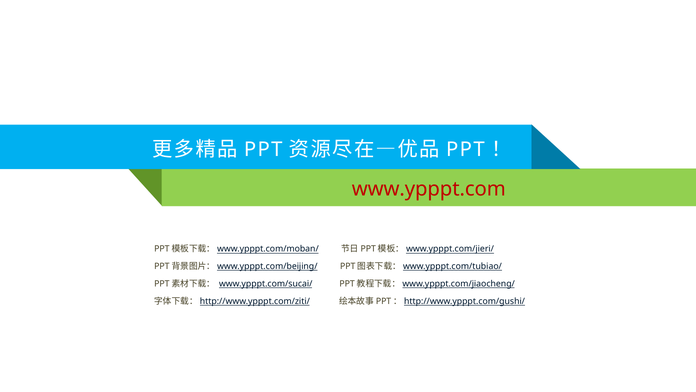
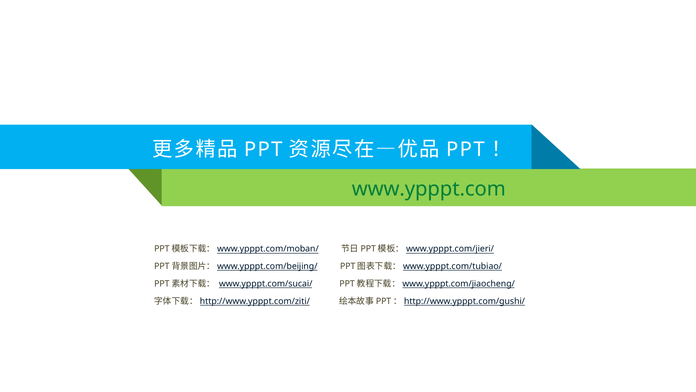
www.ypppt.com colour: red -> green
